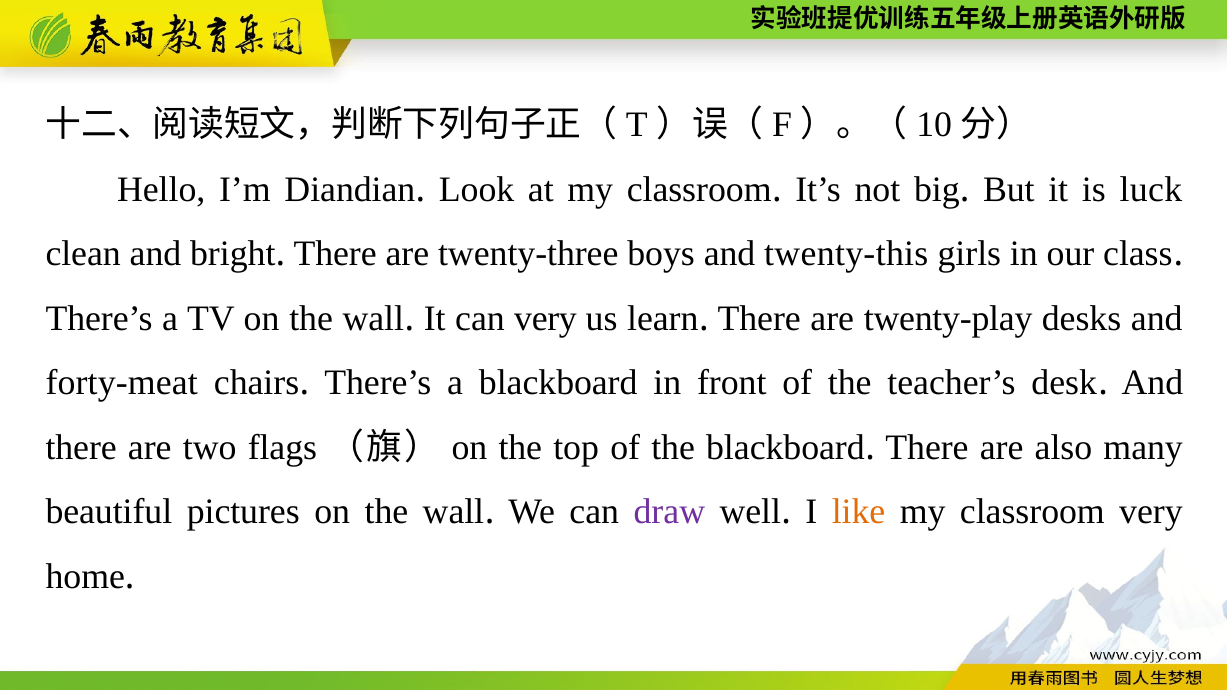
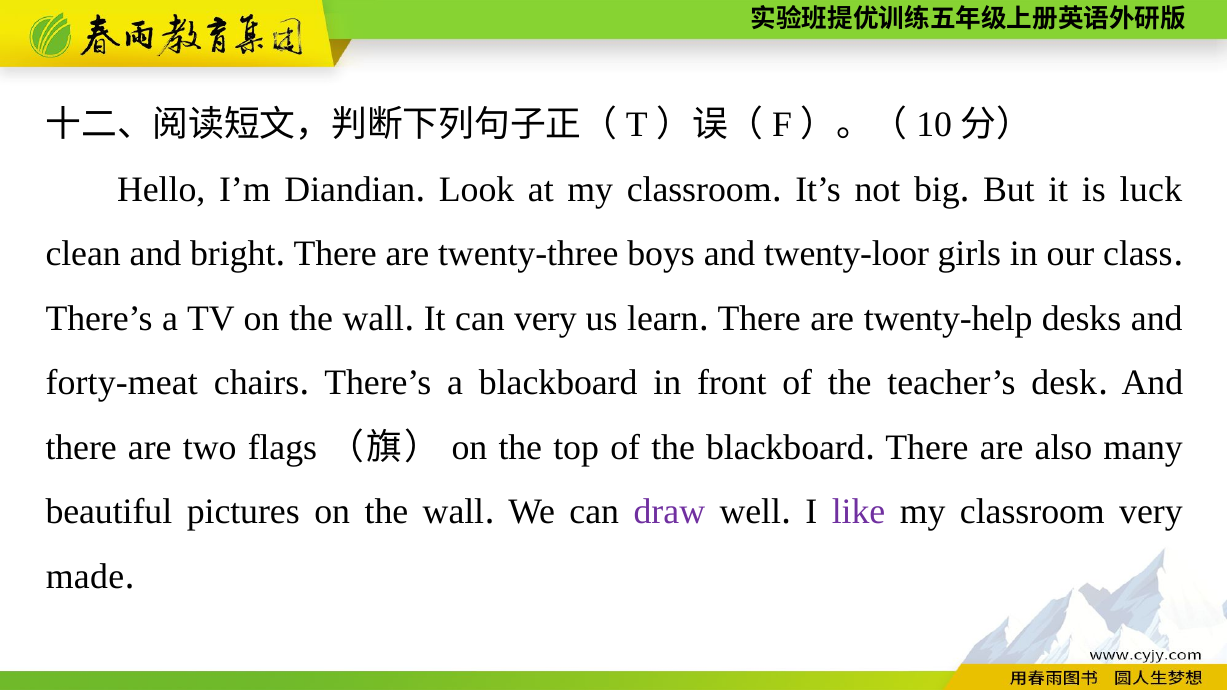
twenty-this: twenty-this -> twenty-loor
twenty-play: twenty-play -> twenty-help
like colour: orange -> purple
home: home -> made
